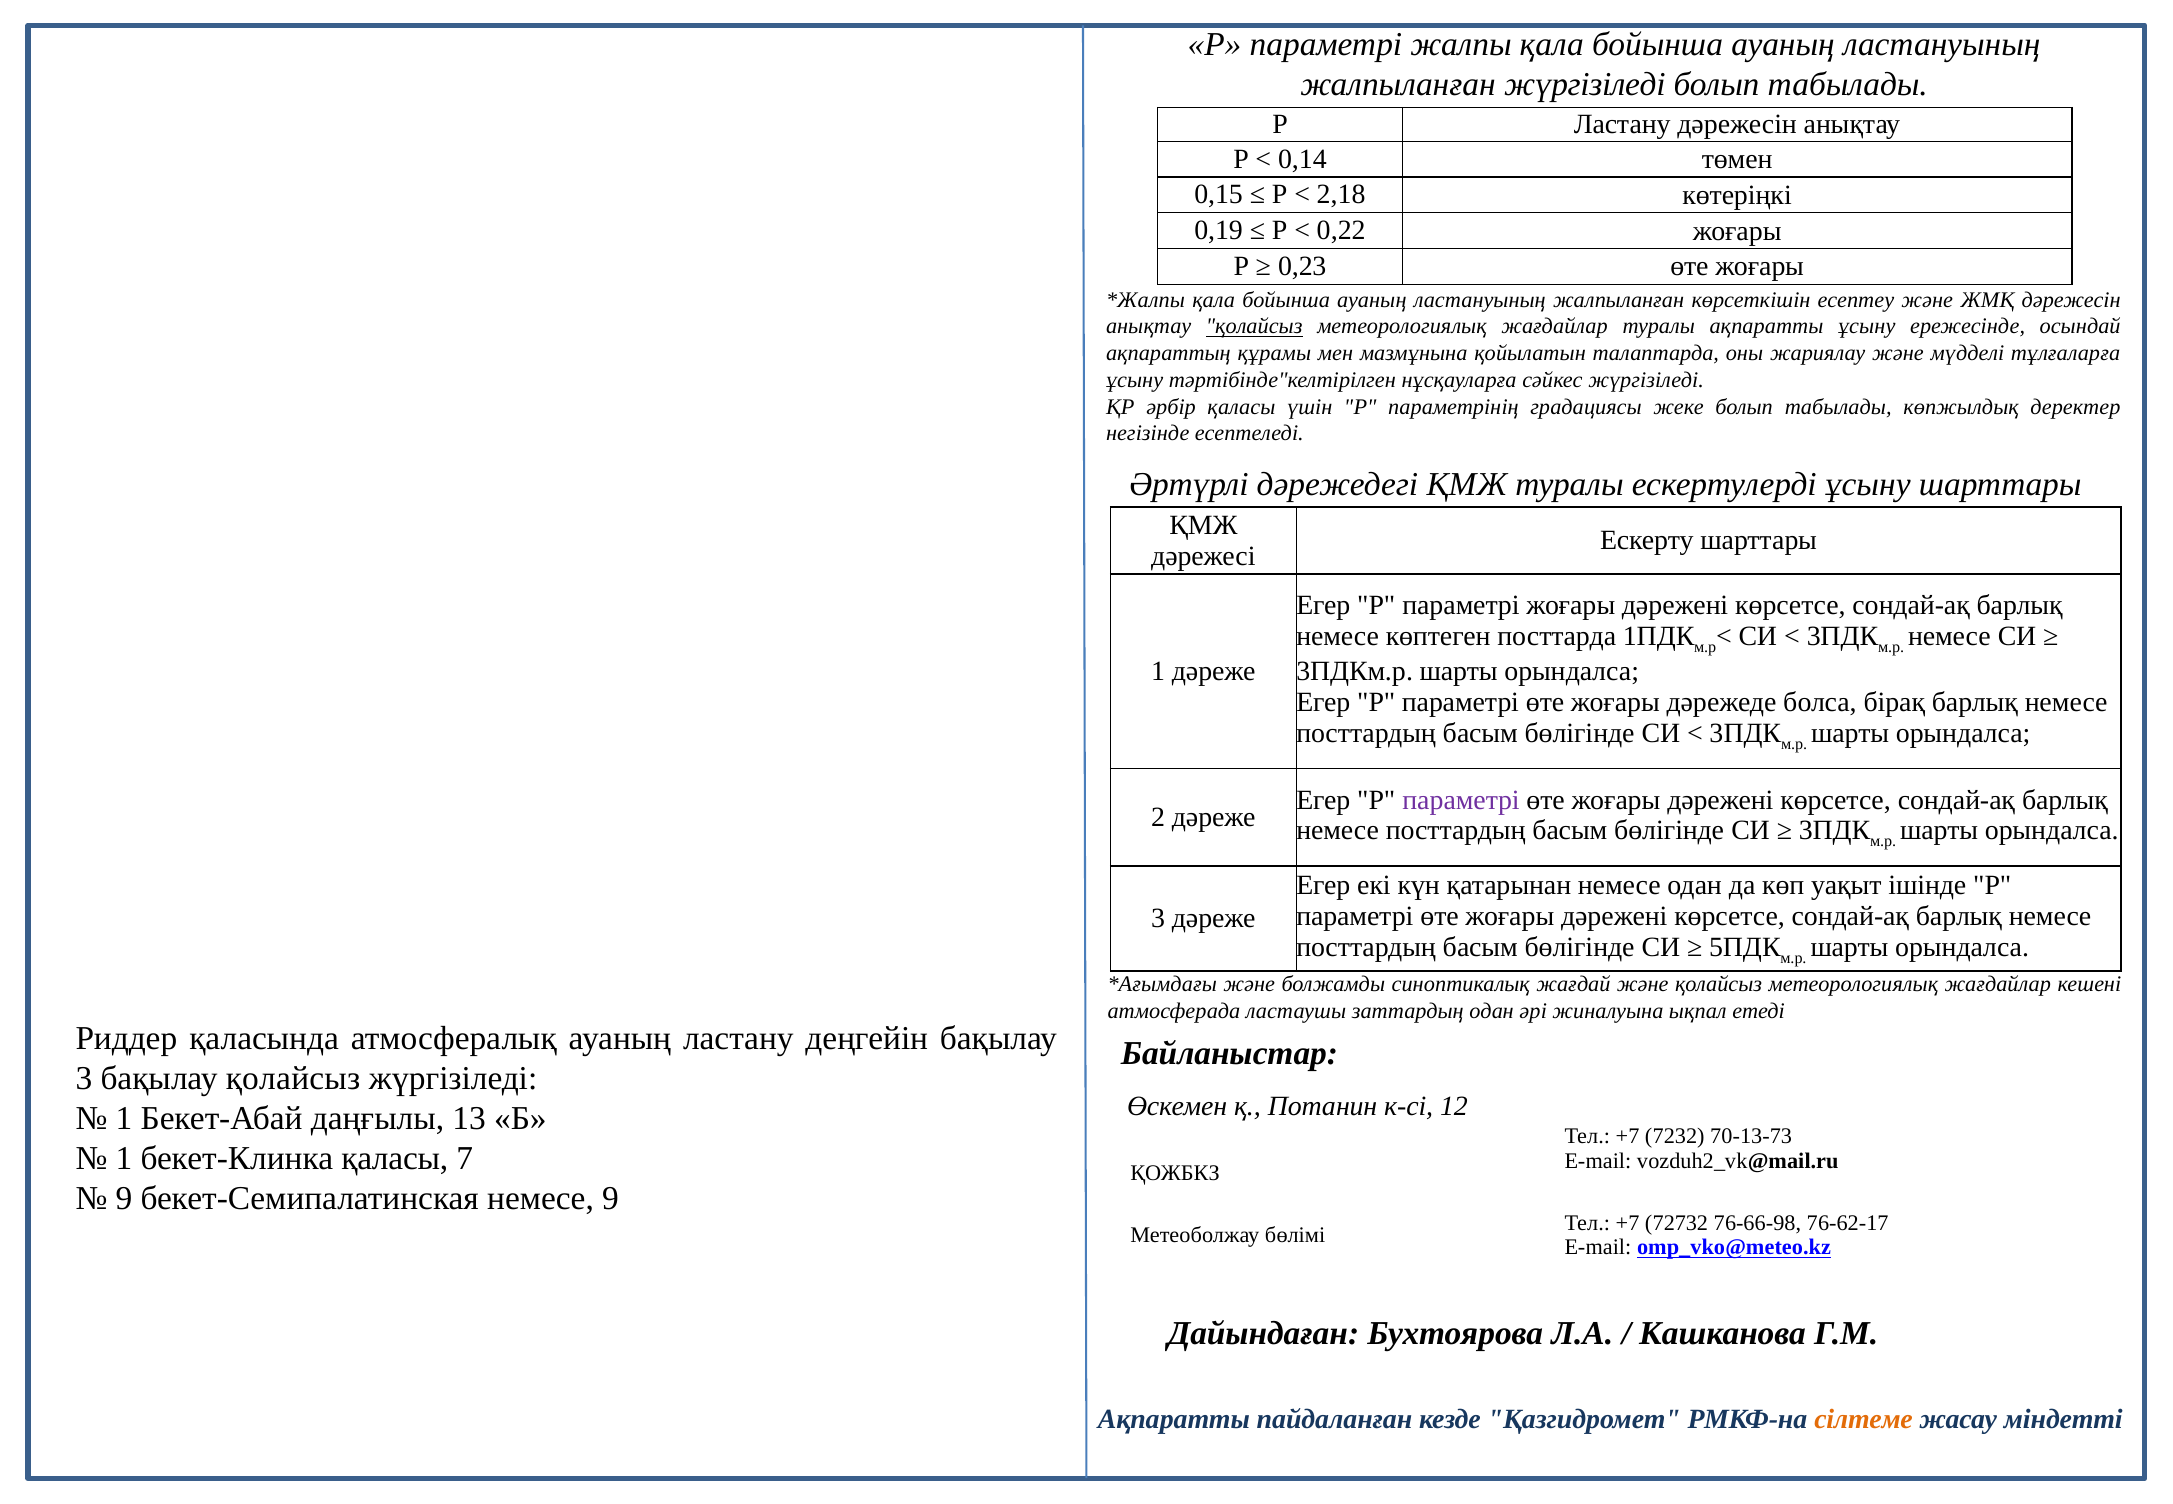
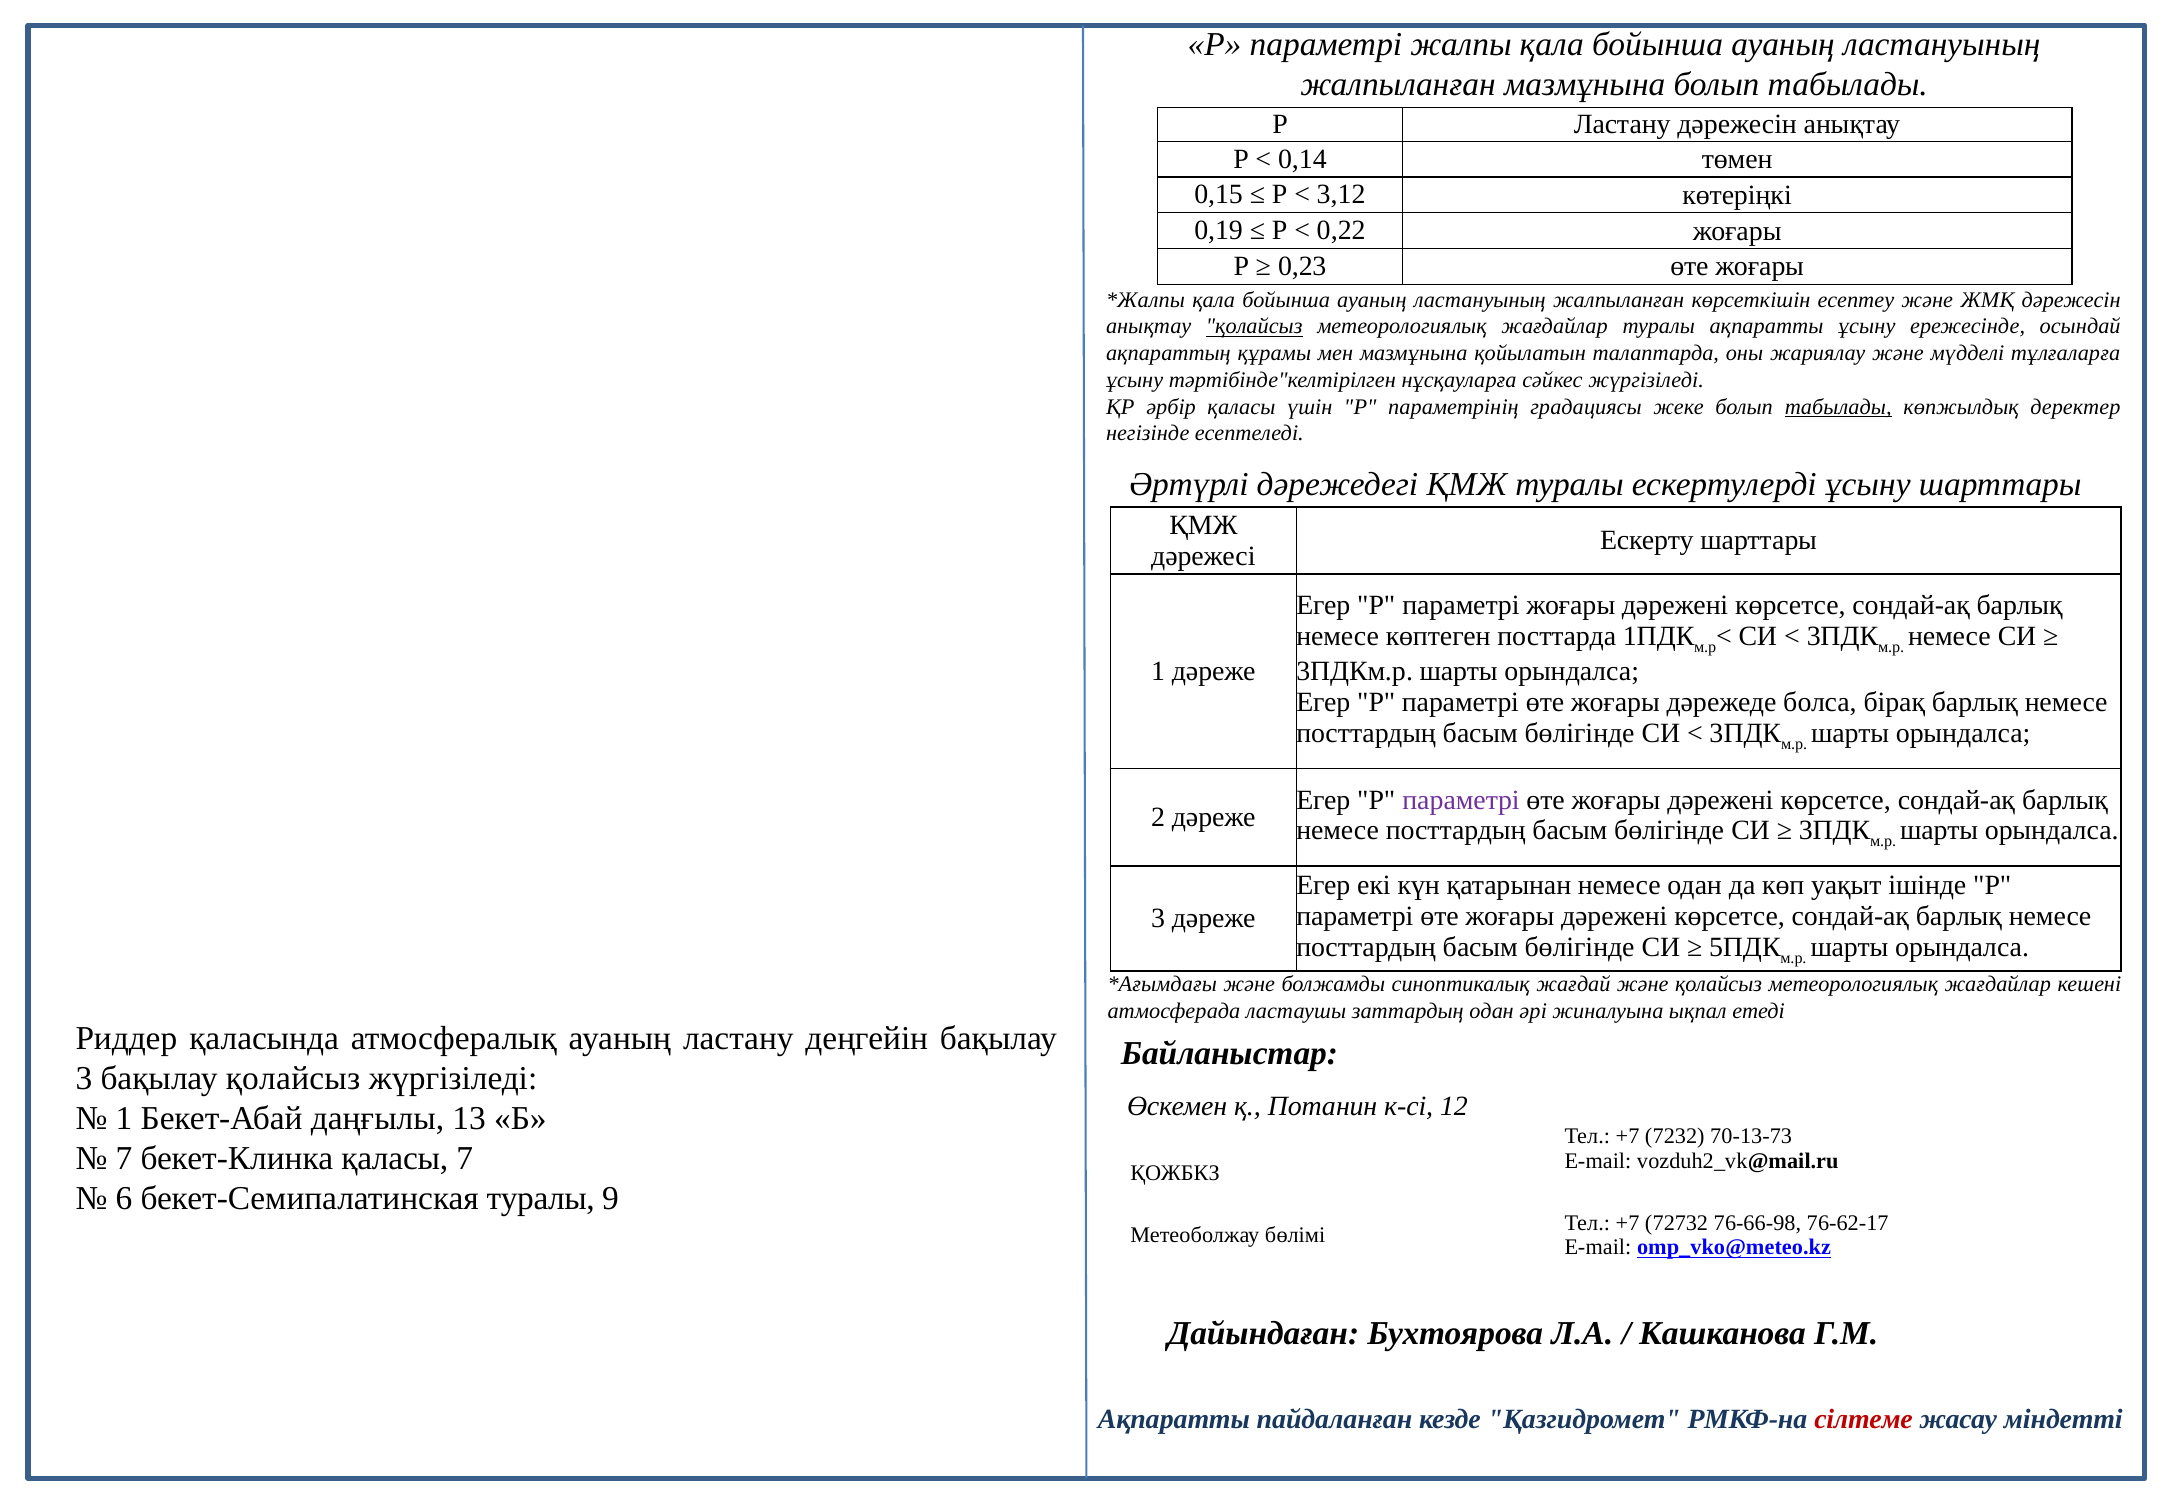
жалпыланған жүргізіледі: жүргізіледі -> мазмұнына
2,18: 2,18 -> 3,12
табылады at (1838, 407) underline: none -> present
1 at (124, 1159): 1 -> 7
9 at (124, 1199): 9 -> 6
бекет-Семипалатинская немесе: немесе -> туралы
сілтеме colour: orange -> red
